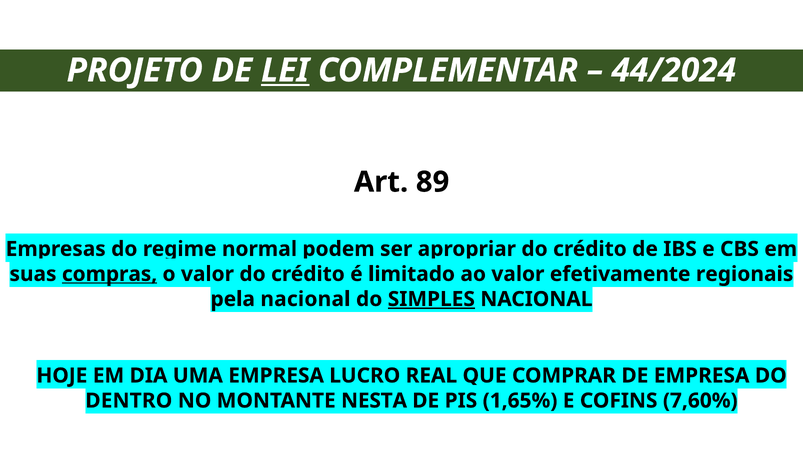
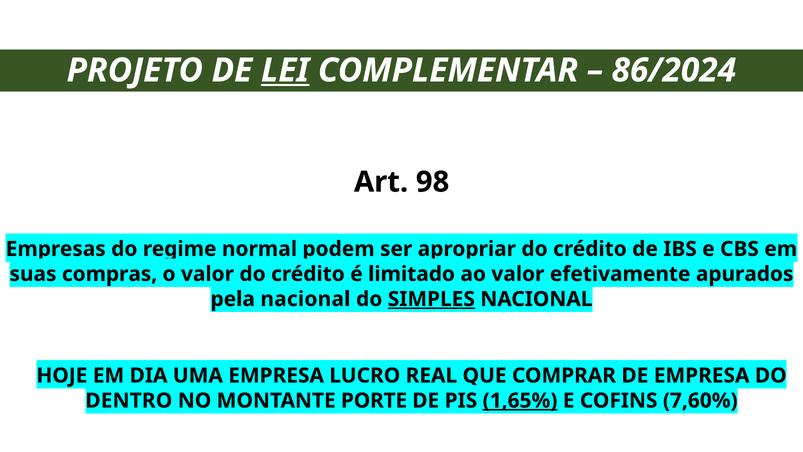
44/2024: 44/2024 -> 86/2024
89: 89 -> 98
compras underline: present -> none
regionais: regionais -> apurados
NESTA: NESTA -> PORTE
1,65% underline: none -> present
